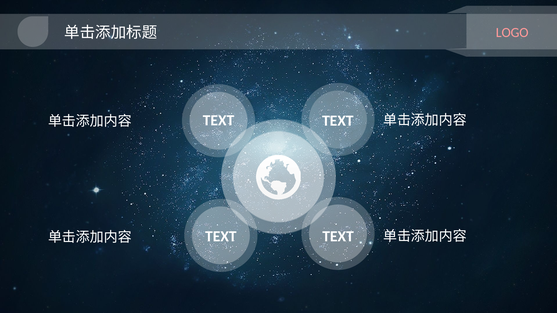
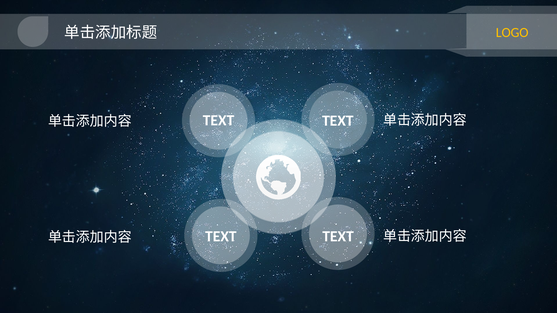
LOGO colour: pink -> yellow
